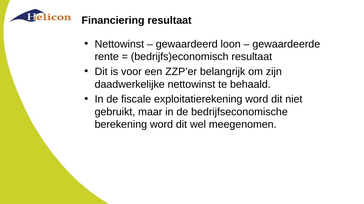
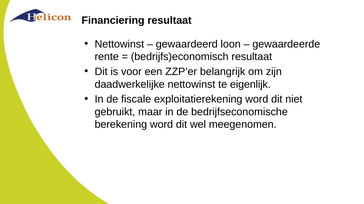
behaald: behaald -> eigenlijk
